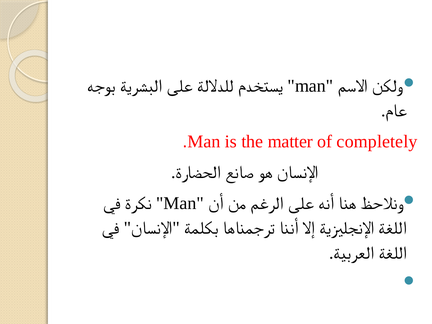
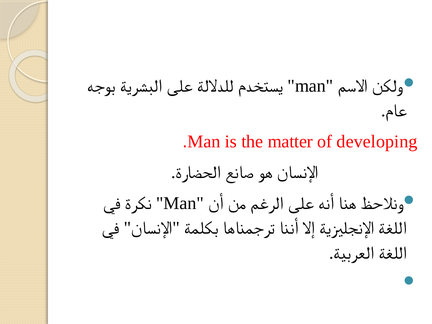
completely: completely -> developing
